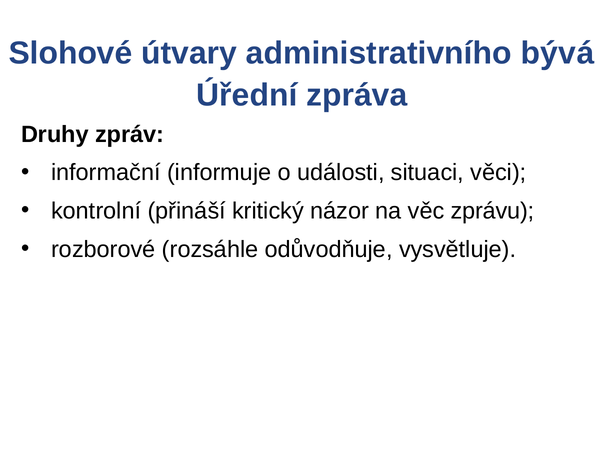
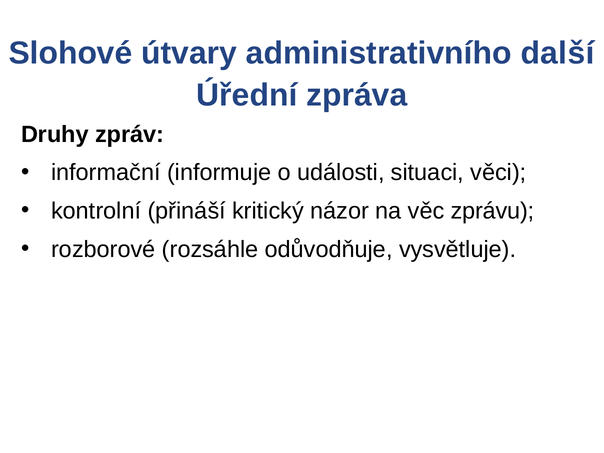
bývá: bývá -> další
